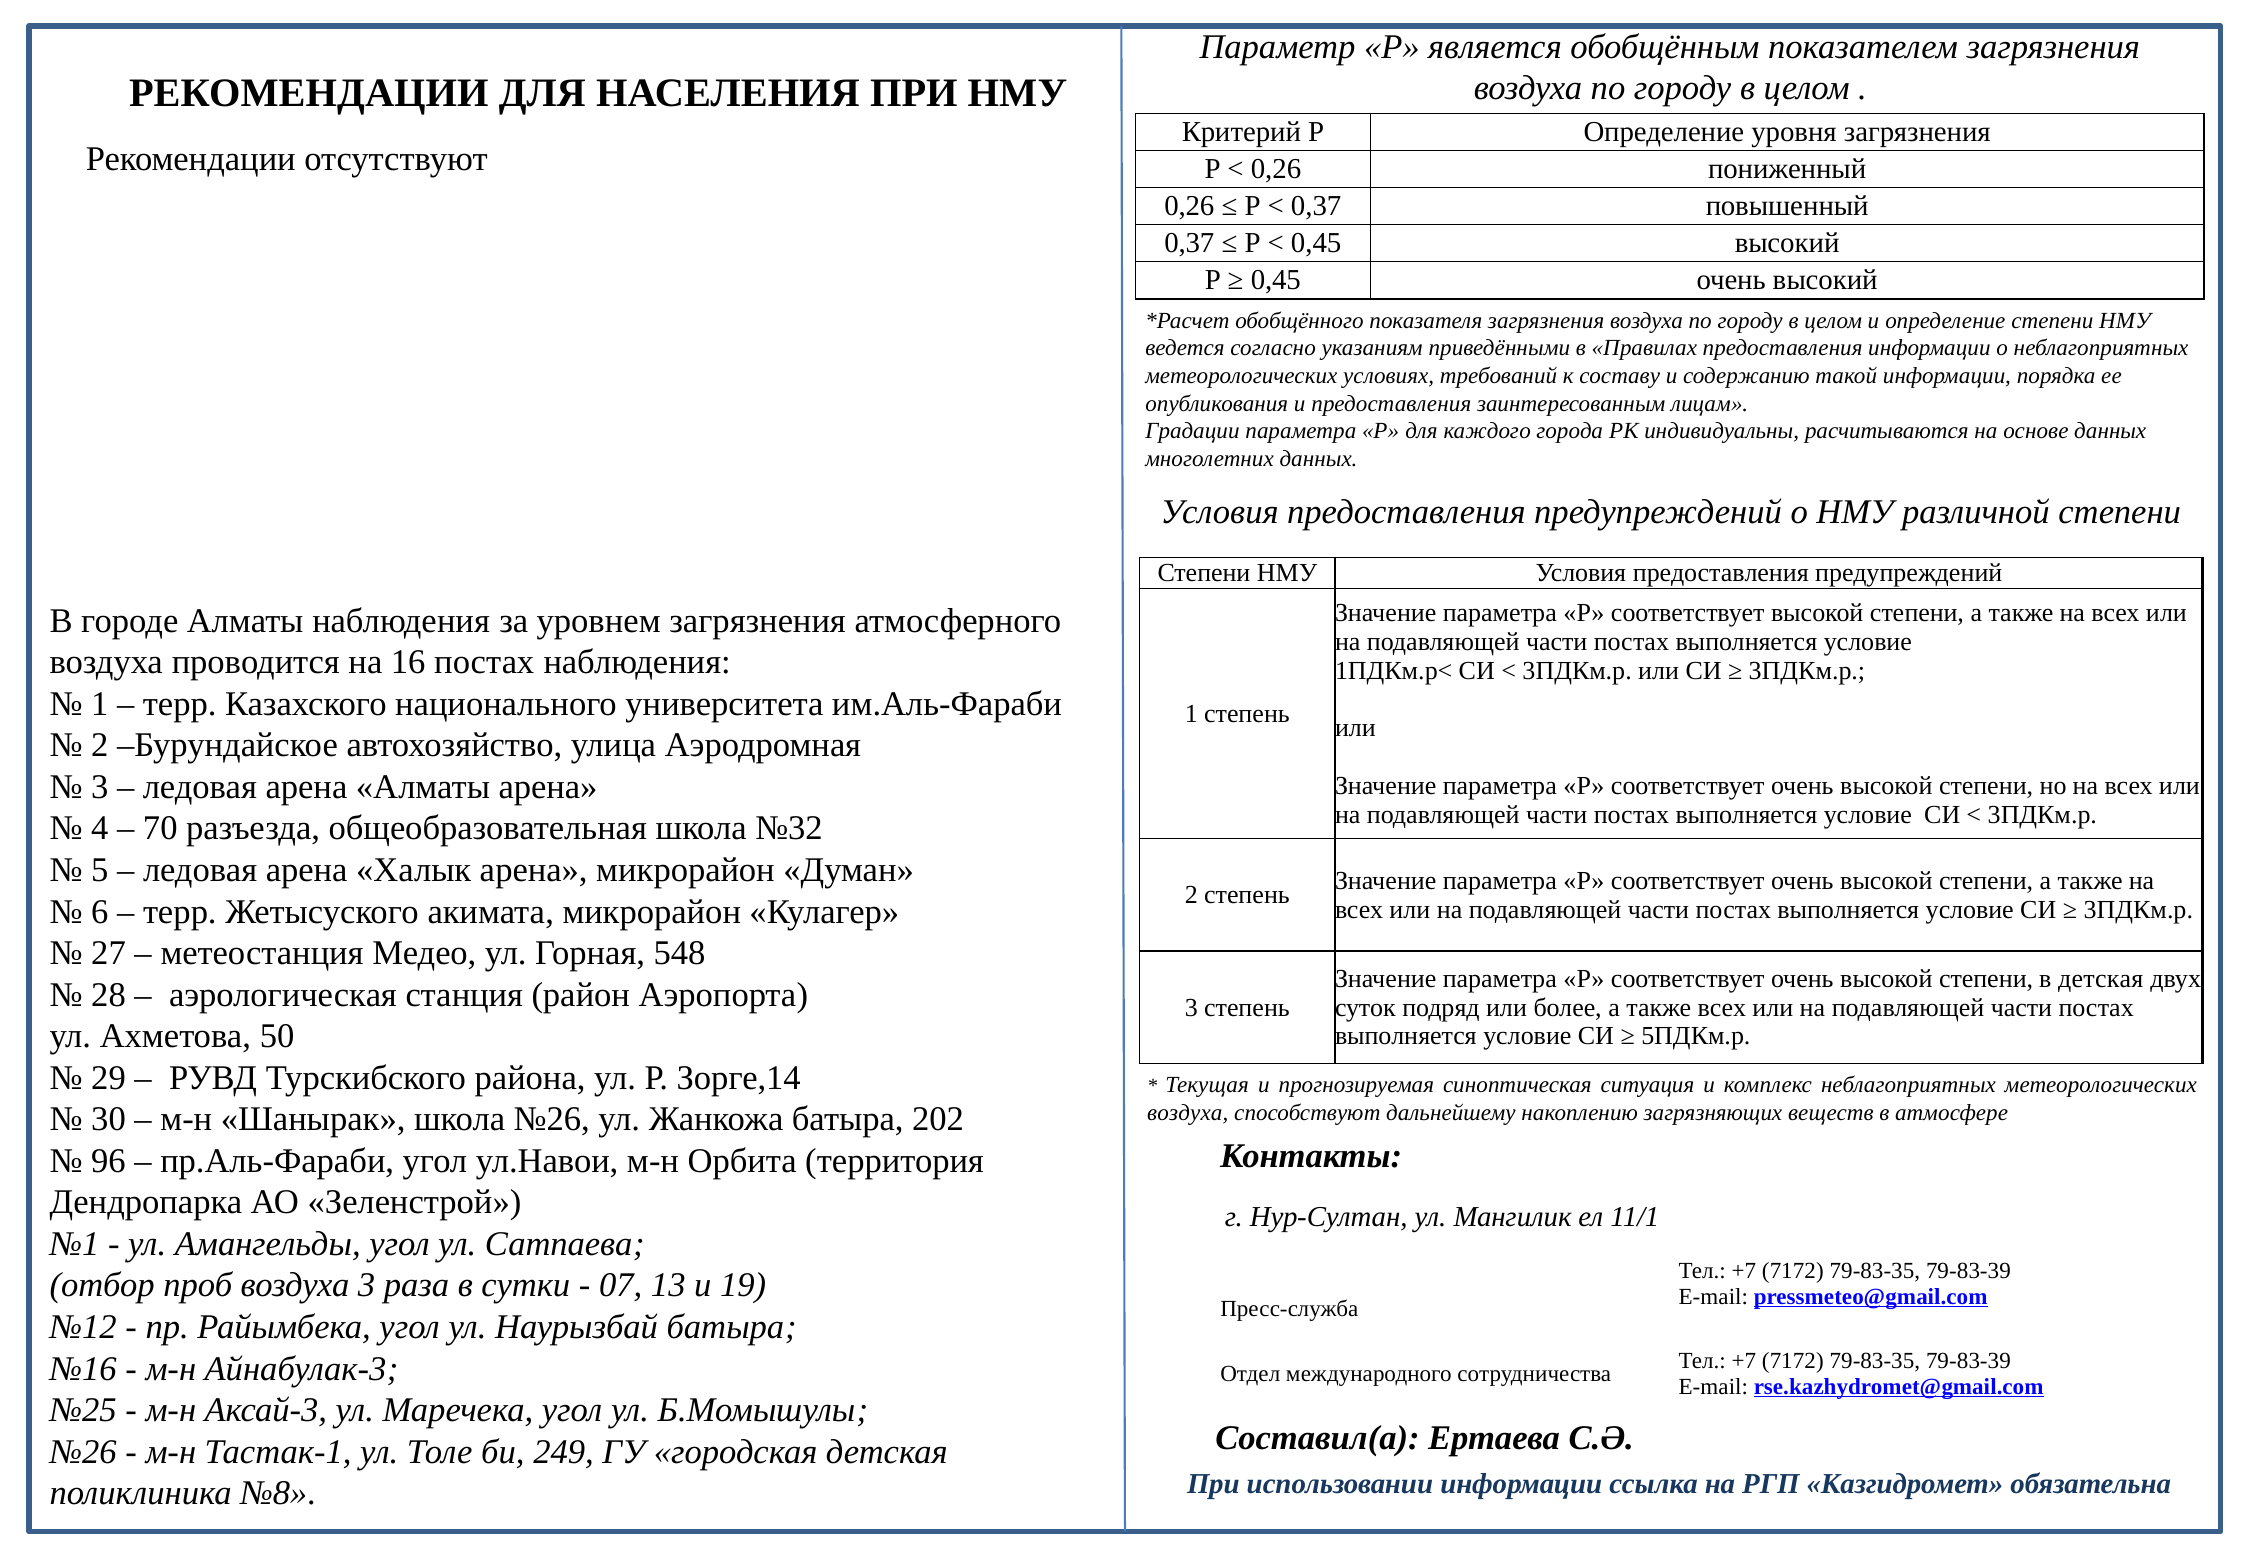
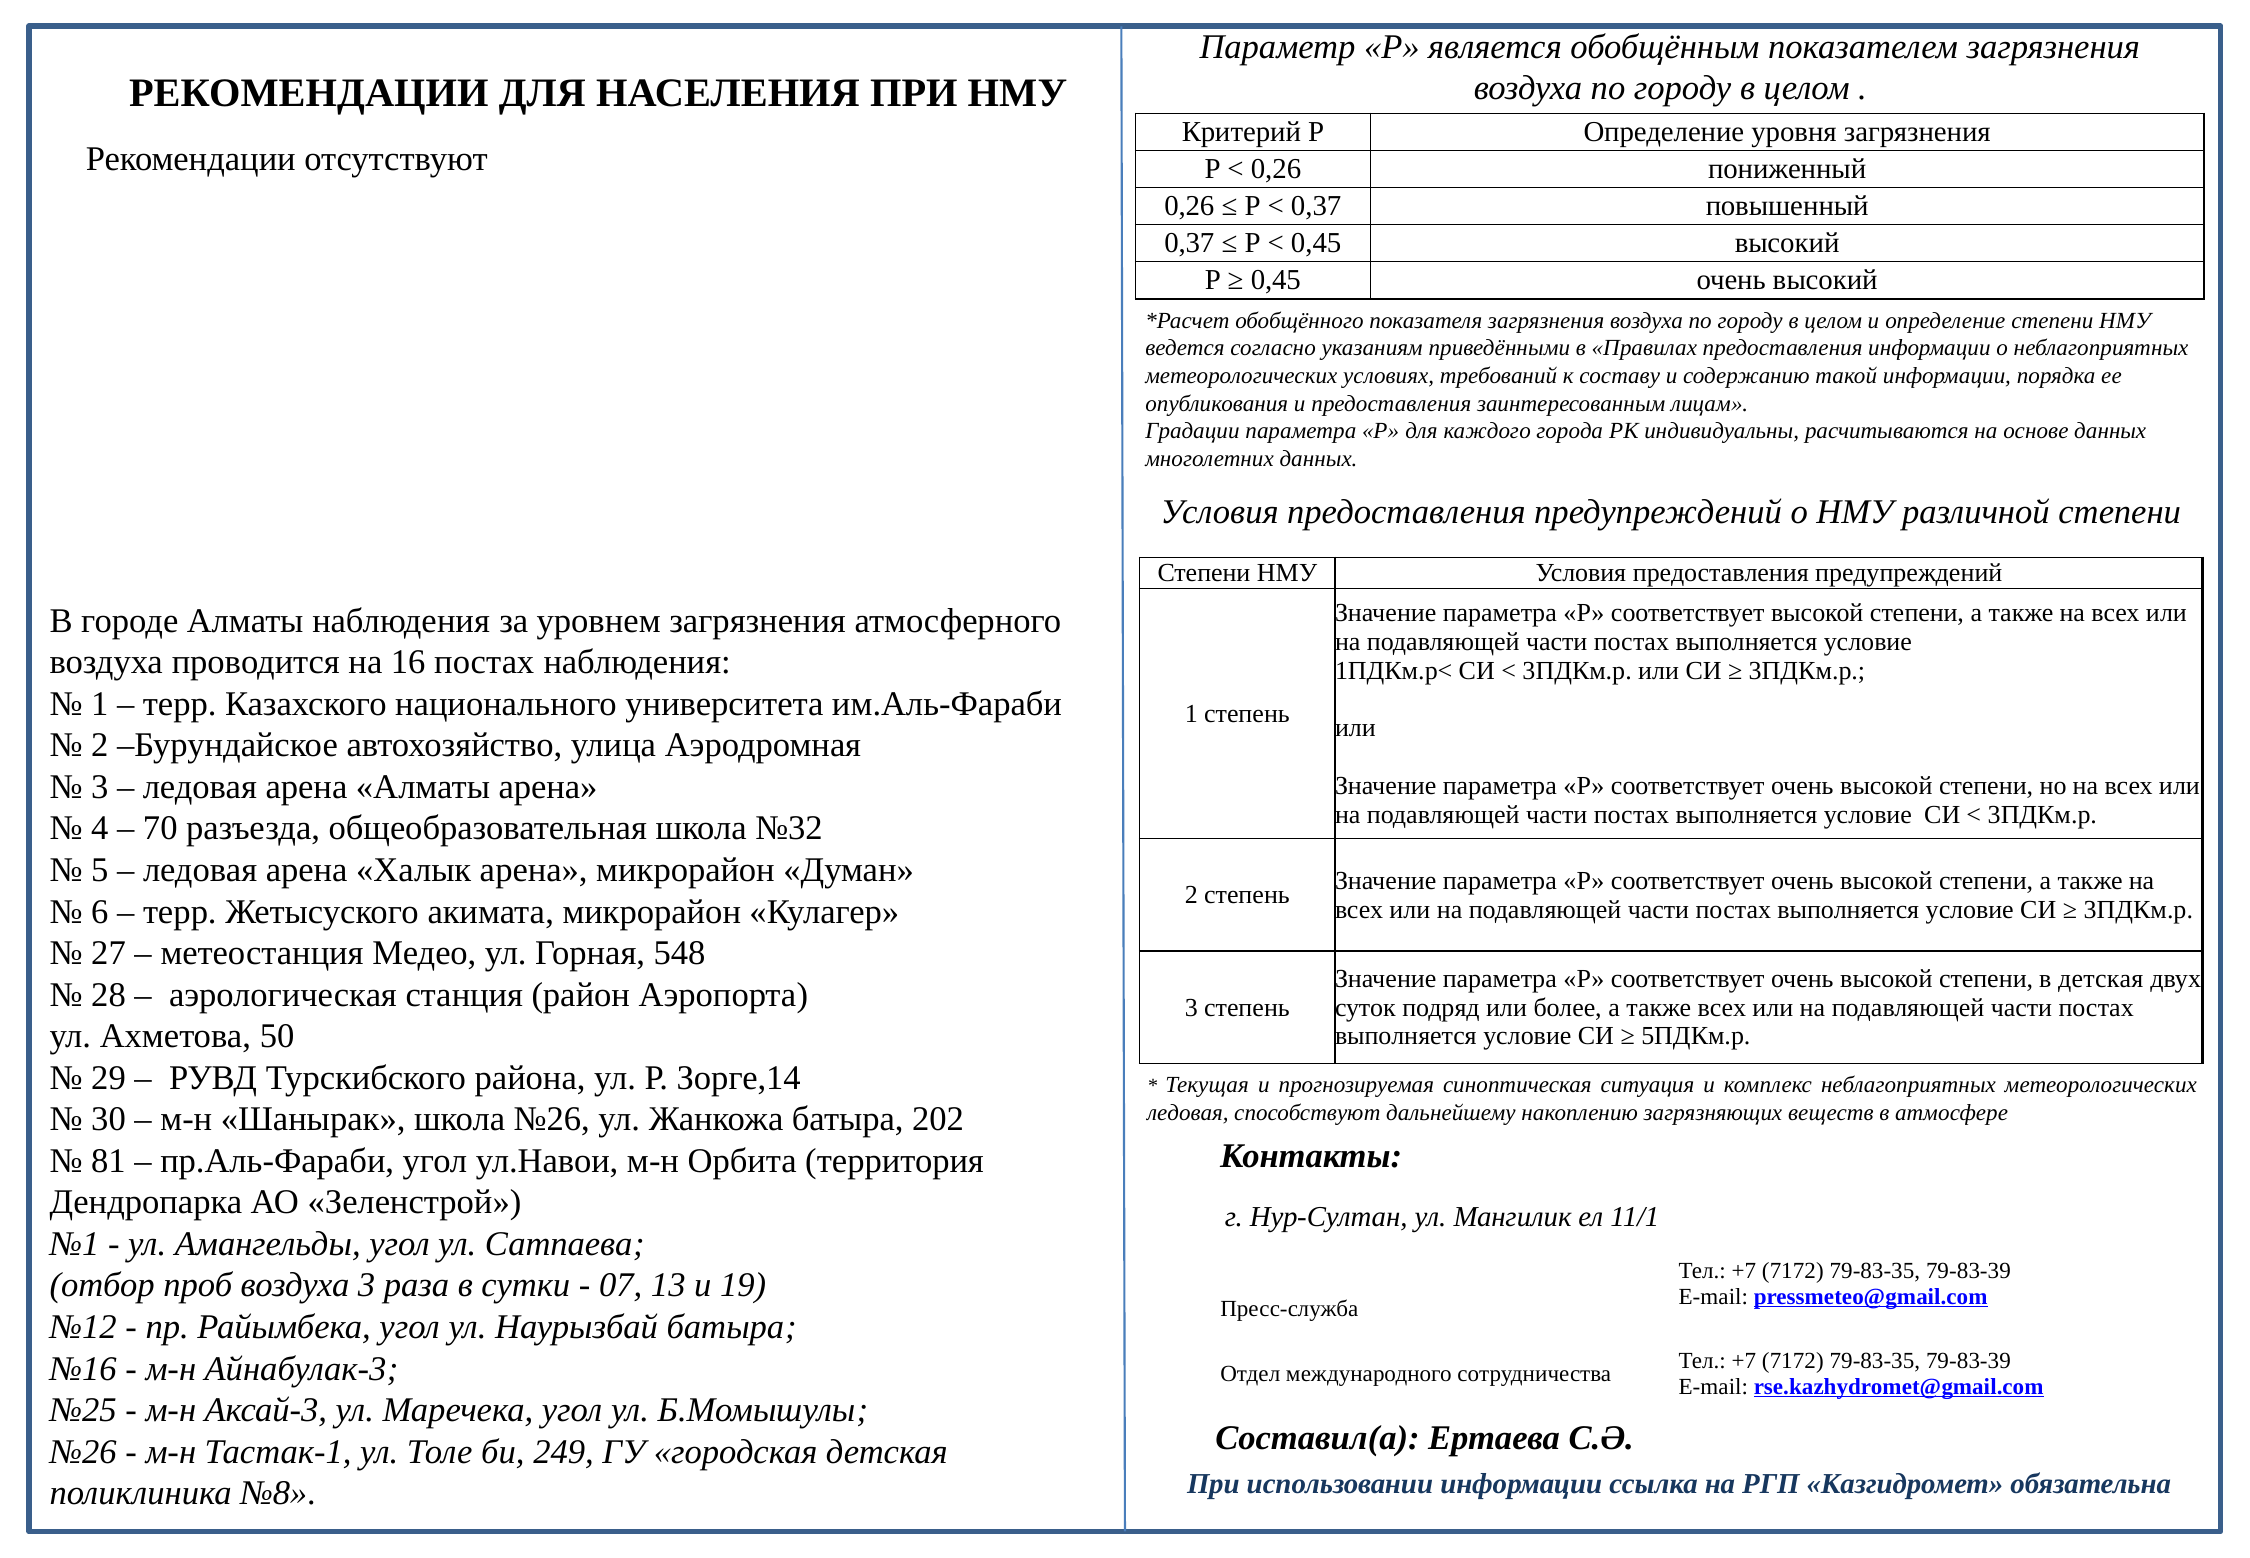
воздуха at (1188, 1112): воздуха -> ледовая
96: 96 -> 81
